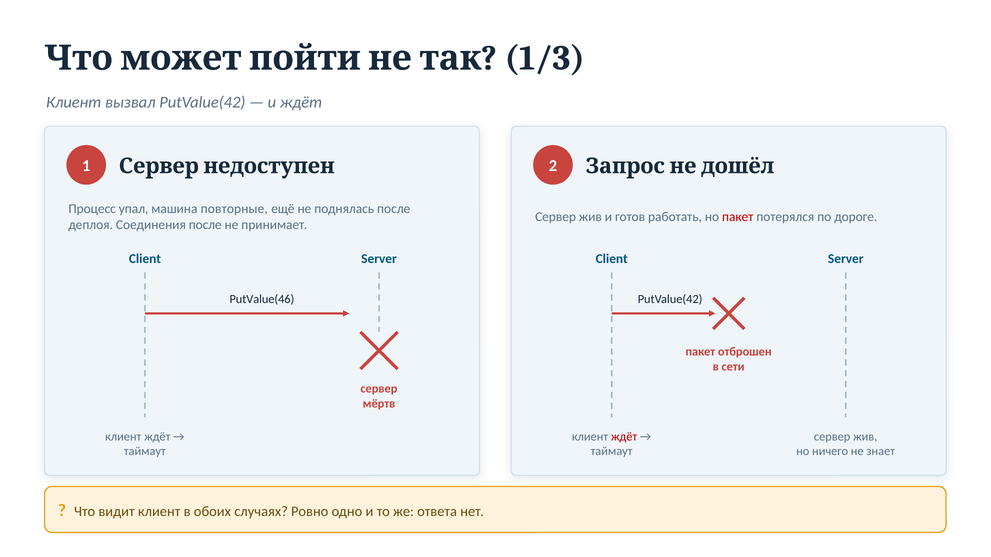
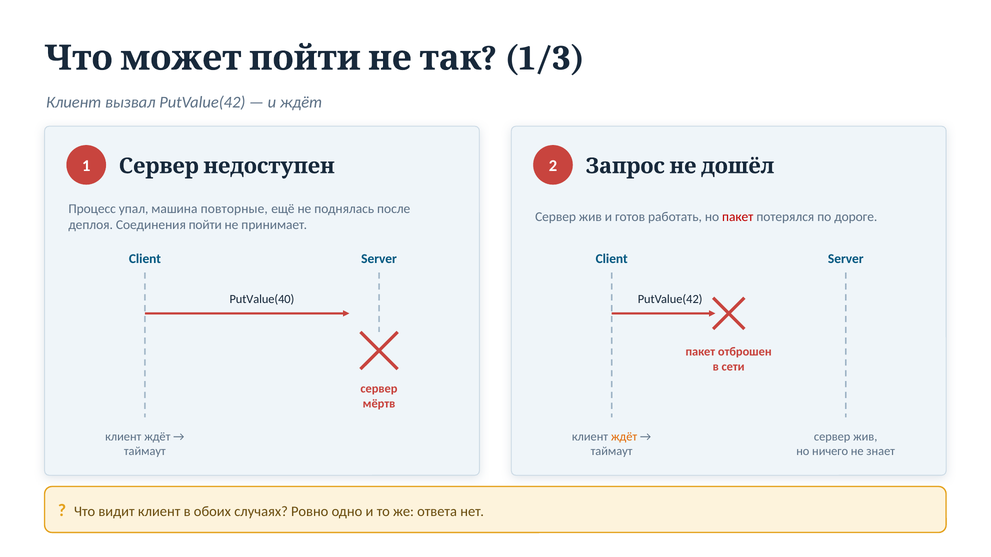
Соединения после: после -> пойти
PutValue(46: PutValue(46 -> PutValue(40
ждёт at (624, 437) colour: red -> orange
